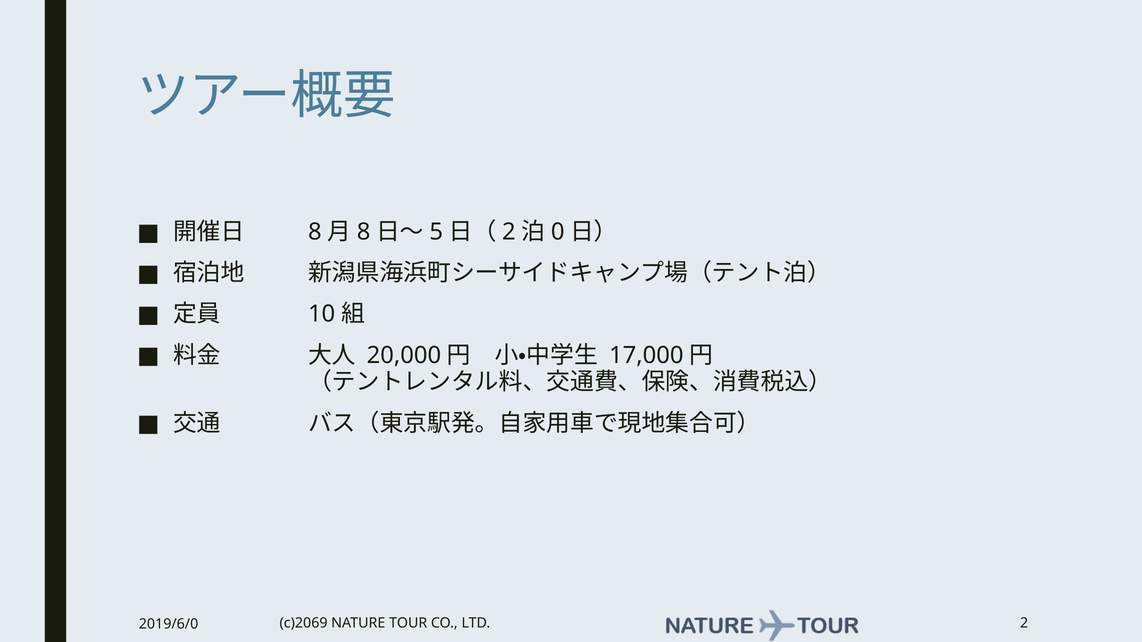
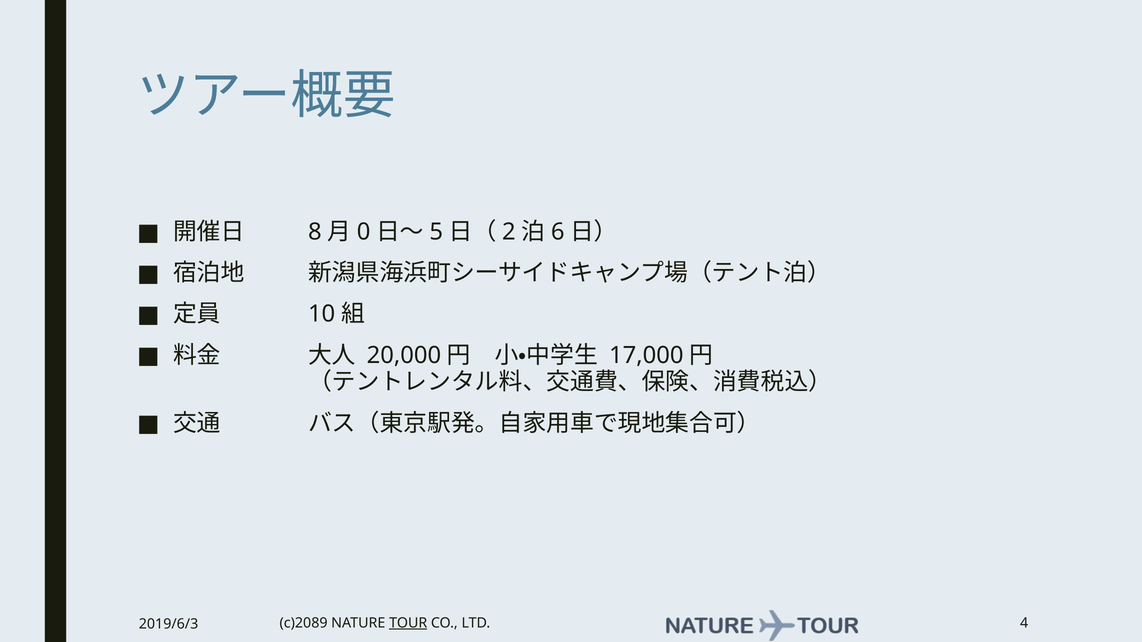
8 at (364, 232): 8 -> 0
0: 0 -> 6
c)2069: c)2069 -> c)2089
TOUR underline: none -> present
LTD 2: 2 -> 4
2019/6/0: 2019/6/0 -> 2019/6/3
